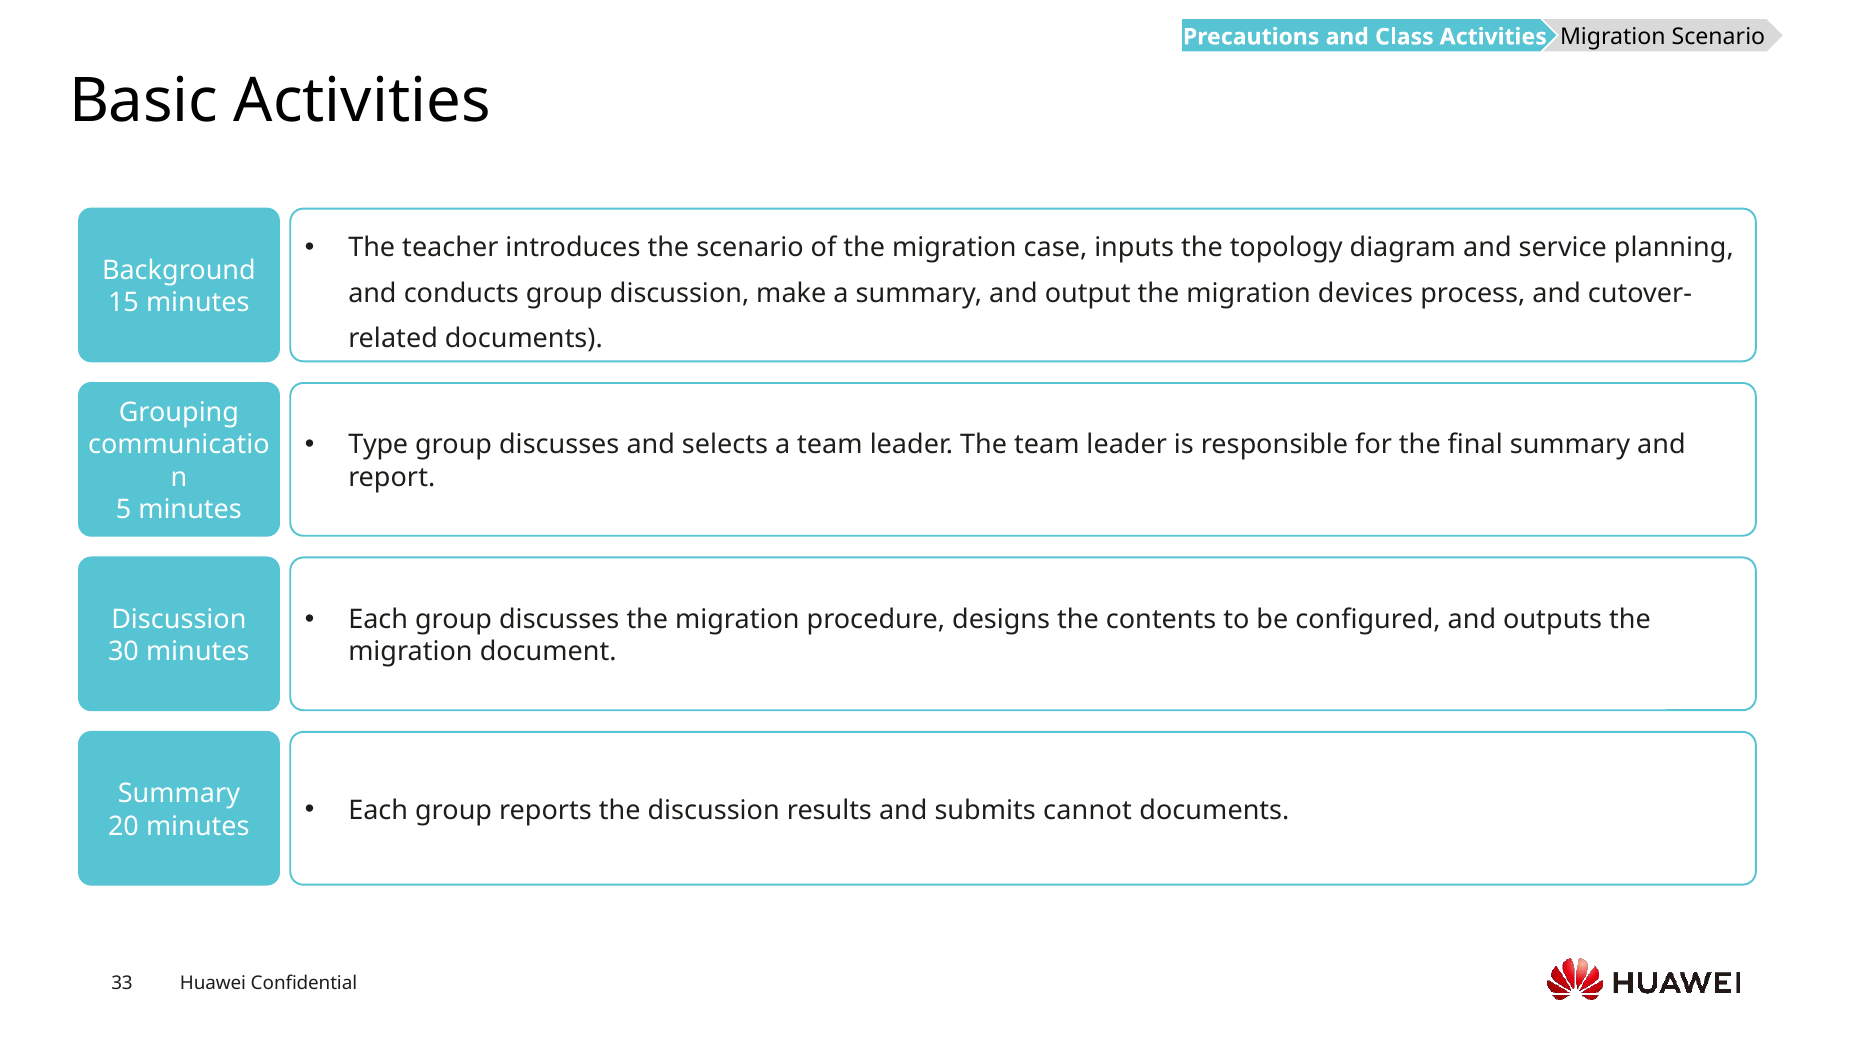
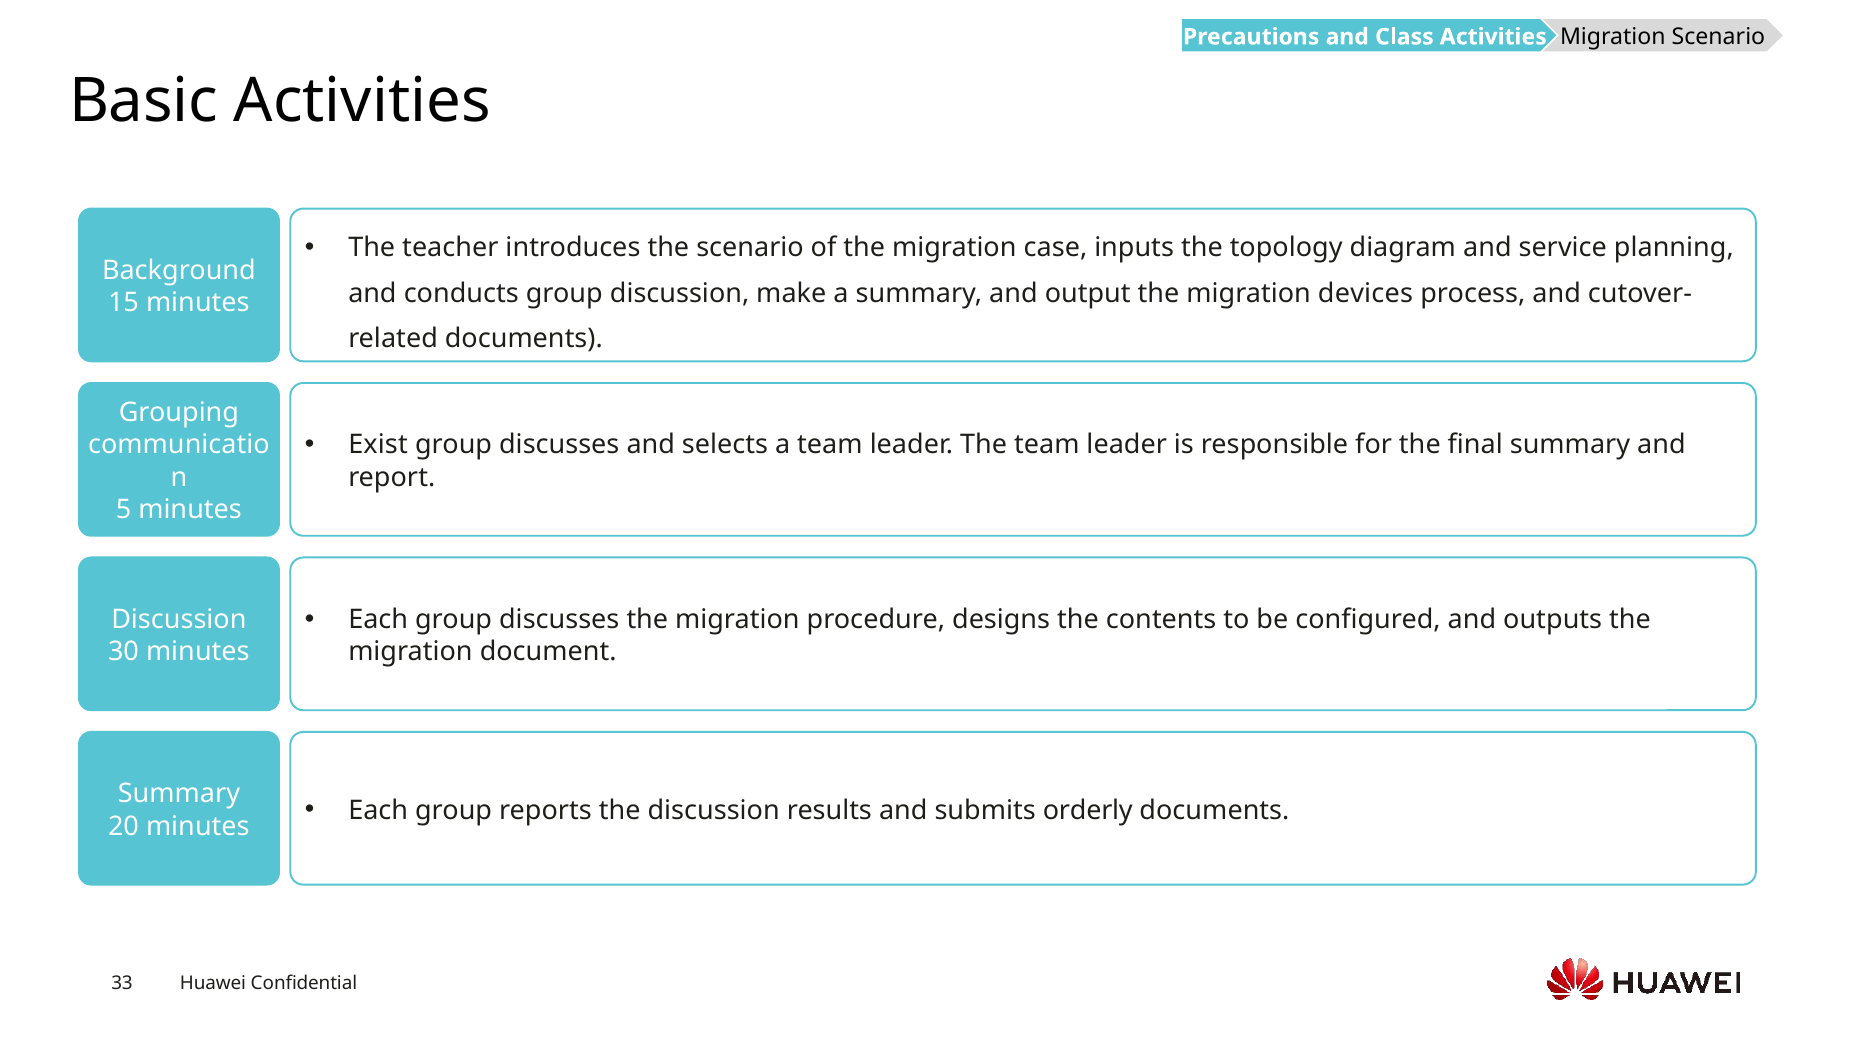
Type: Type -> Exist
cannot: cannot -> orderly
